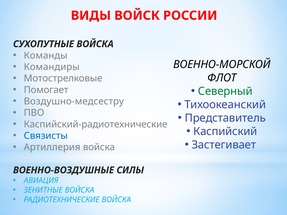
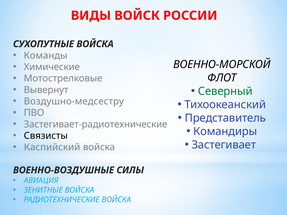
Командиры: Командиры -> Химические
Помогает: Помогает -> Вывернут
Каспийский-радиотехнические: Каспийский-радиотехнические -> Застегивает-радиотехнические
Каспийский: Каспийский -> Командиры
Связисты colour: blue -> black
Артиллерия: Артиллерия -> Каспийский
